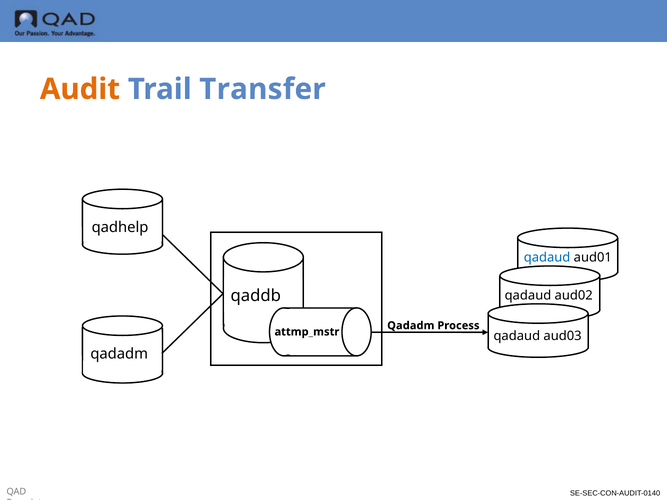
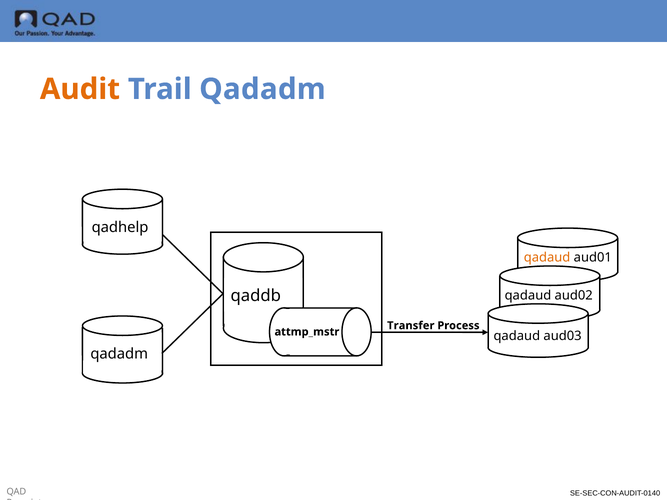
Trail Transfer: Transfer -> Qadadm
qadaud at (547, 258) colour: blue -> orange
Qadadm at (411, 326): Qadadm -> Transfer
